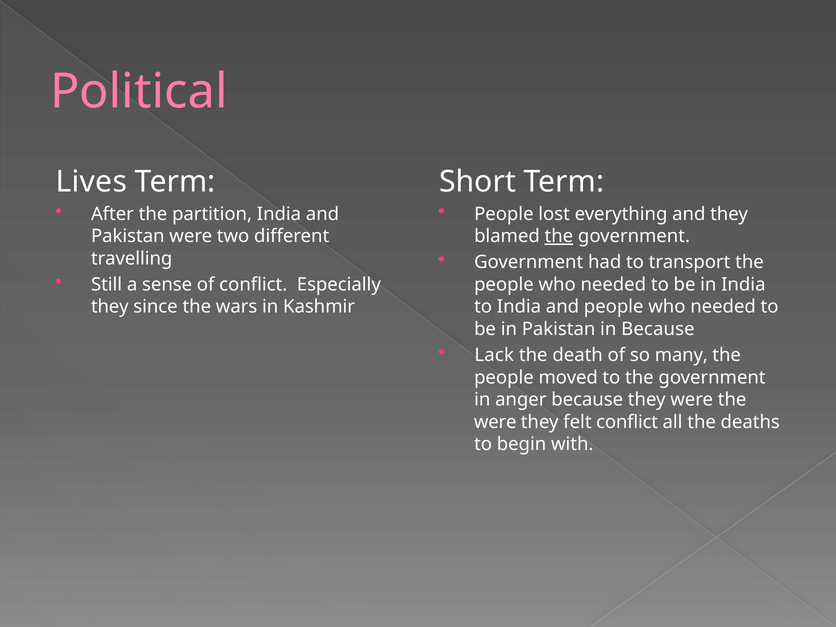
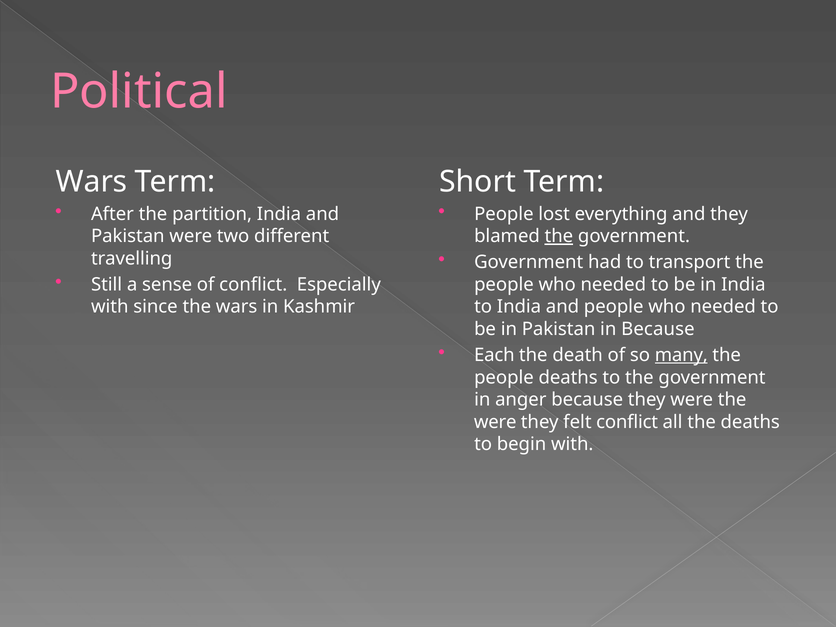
Lives at (91, 182): Lives -> Wars
they at (110, 307): they -> with
Lack: Lack -> Each
many underline: none -> present
people moved: moved -> deaths
